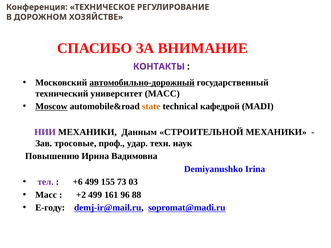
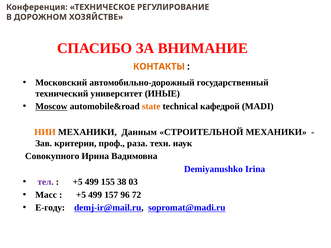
КОНТАКТЫ colour: purple -> orange
автомобильно-дорожный underline: present -> none
университет МАСС: МАСС -> ИНЫЕ
НИИ colour: purple -> orange
тросовые: тросовые -> критерии
удар: удар -> раза
Повышению: Повышению -> Совокупного
+6 at (78, 182): +6 -> +5
73: 73 -> 38
+2 at (81, 195): +2 -> +5
161: 161 -> 157
88: 88 -> 72
